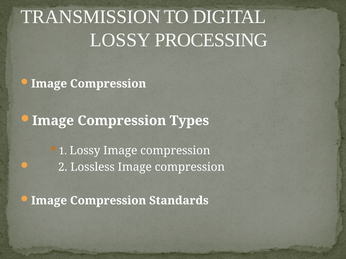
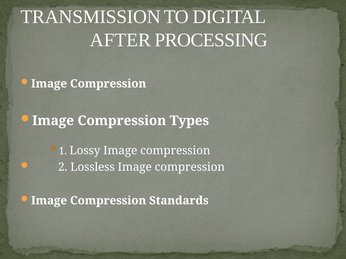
LOSSY at (120, 40): LOSSY -> AFTER
